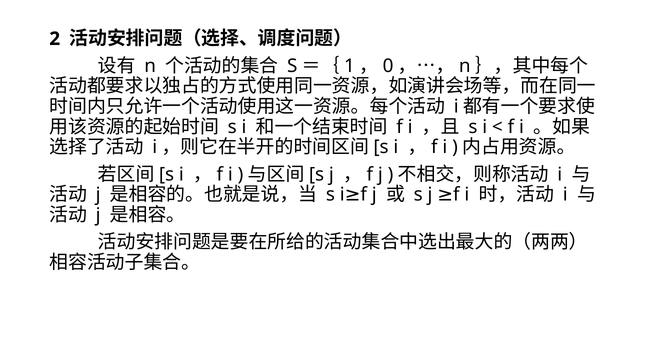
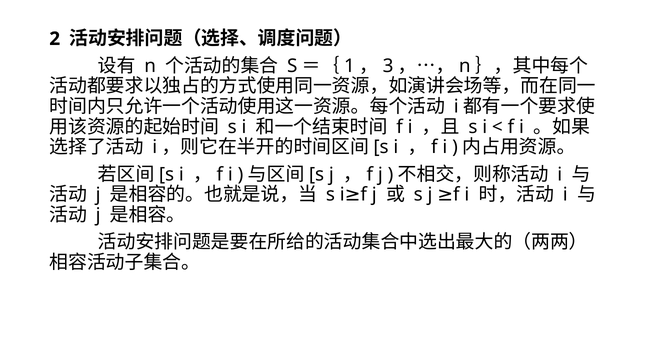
0: 0 -> 3
